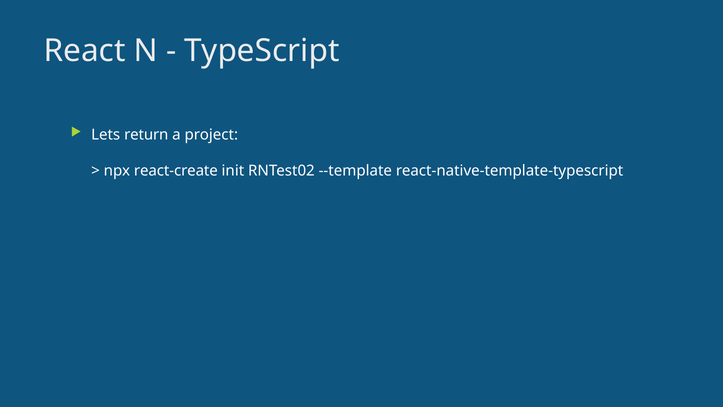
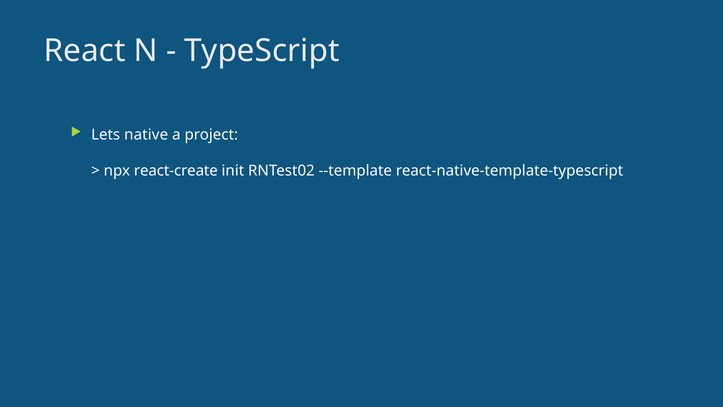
return: return -> native
